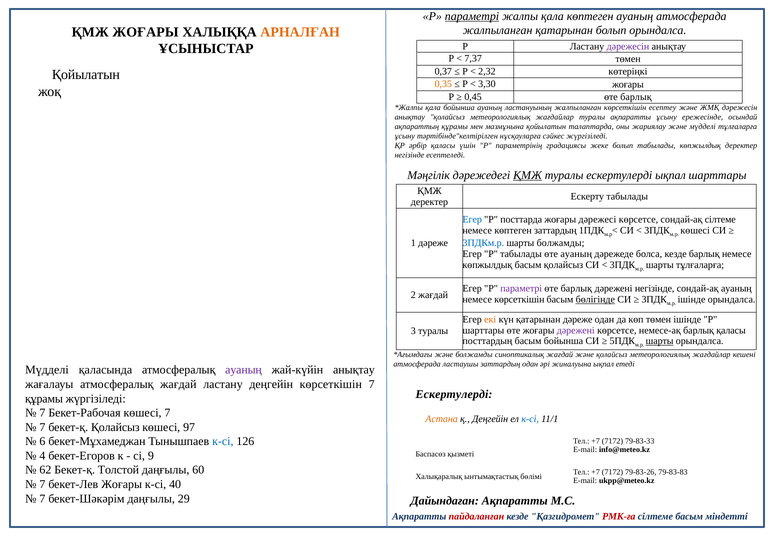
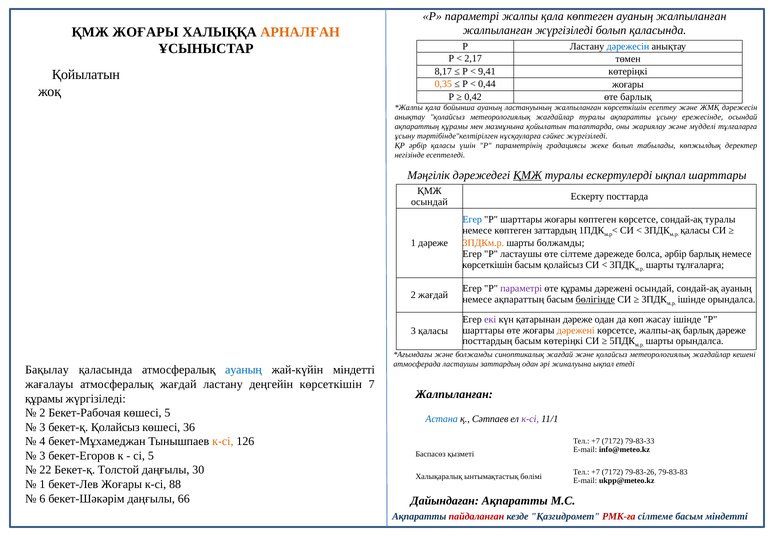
параметрі at (472, 16) underline: present -> none
ауаның атмосферада: атмосферада -> жалпыланған
жалпыланған қатарынан: қатарынан -> жүргізіледі
болып орындалса: орындалса -> қаласында
дәрежесін at (628, 46) colour: purple -> blue
7,37: 7,37 -> 2,17
0,37: 0,37 -> 8,17
2,32: 2,32 -> 9,41
3,30: 3,30 -> 0,44
0,45: 0,45 -> 0,42
Ескерту табылады: табылады -> посттарда
деректер at (429, 202): деректер -> осындай
посттарда at (521, 219): посттарда -> шарттары
жоғары дәрежесі: дәрежесі -> көптеген
сондай-ақ сілтеме: сілтеме -> туралы
көшесі at (695, 230): көшесі -> қаласы
3ПДКм.р colour: blue -> orange
P табылады: табылады -> ластаушы
өте ауаның: ауаның -> сілтеме
болса кезде: кезде -> әрбір
көпжылдық at (487, 265): көпжылдық -> көрсеткішін
барлық at (576, 289): барлық -> құрамы
дәрежені негізінде: негізінде -> осындай
немесе көрсеткішін: көрсеткішін -> ақпараттың
екі colour: orange -> purple
көп төмен: төмен -> жасау
дәрежені at (576, 330) colour: purple -> orange
немесе-ақ: немесе-ақ -> жалпы-ақ
барлық қаласы: қаласы -> дәреже
3 туралы: туралы -> қаласы
басым бойынша: бойынша -> көтеріңкі
шарты at (660, 341) underline: present -> none
Мүдделі at (47, 370): Мүдделі -> Бақылау
ауаның at (244, 370) colour: purple -> blue
жай-күйін анықтау: анықтау -> міндетті
Ескертулерді at (454, 394): Ескертулерді -> Жалпыланған
7 at (42, 413): 7 -> 2
көшесі 7: 7 -> 5
Астана colour: orange -> blue
қ Деңгейін: Деңгейін -> Сәтпаев
к-сі at (530, 419) colour: blue -> purple
7 at (42, 427): 7 -> 3
97: 97 -> 36
6: 6 -> 4
к-сі at (223, 441) colour: blue -> orange
4 at (42, 456): 4 -> 3
сі 9: 9 -> 5
62: 62 -> 22
60: 60 -> 30
7 at (42, 484): 7 -> 1
40: 40 -> 88
7 at (42, 498): 7 -> 6
29: 29 -> 66
